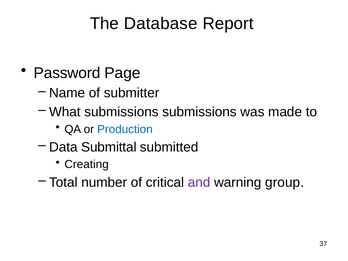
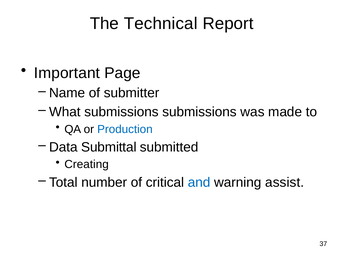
Database: Database -> Technical
Password: Password -> Important
and colour: purple -> blue
group: group -> assist
